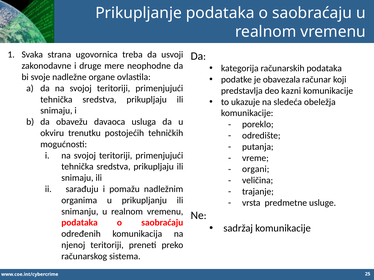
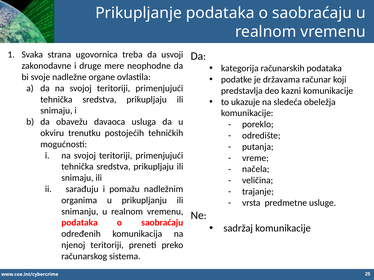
obavezala: obavezala -> državama
organi: organi -> načela
